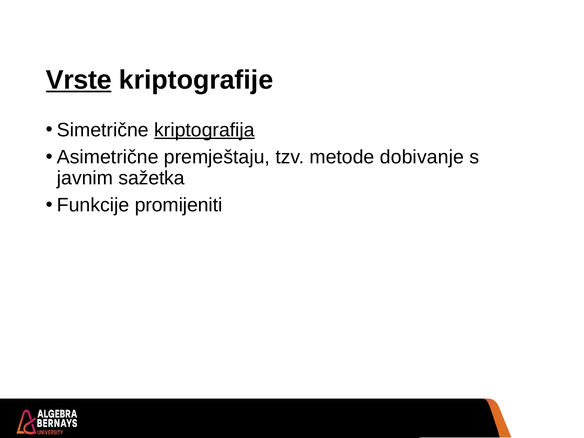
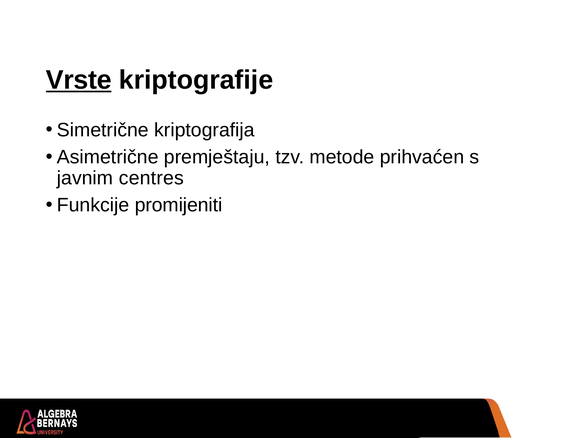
kriptografija underline: present -> none
dobivanje: dobivanje -> prihvaćen
sažetka: sažetka -> centres
